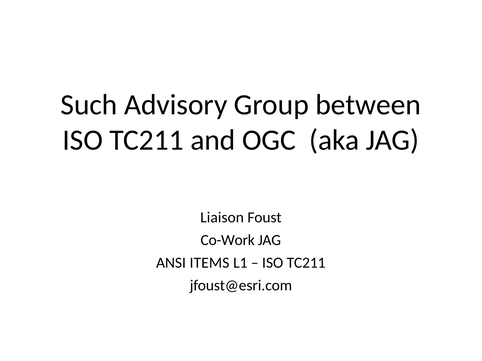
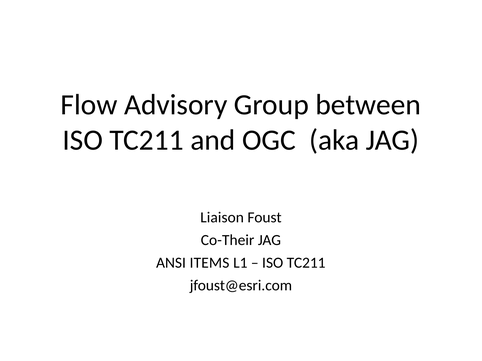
Such: Such -> Flow
Co-Work: Co-Work -> Co-Their
